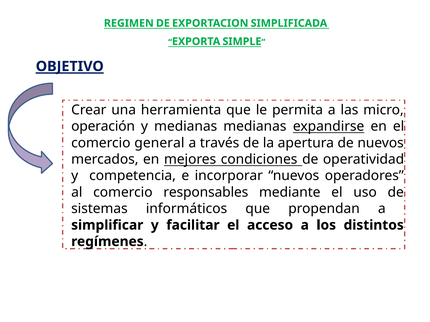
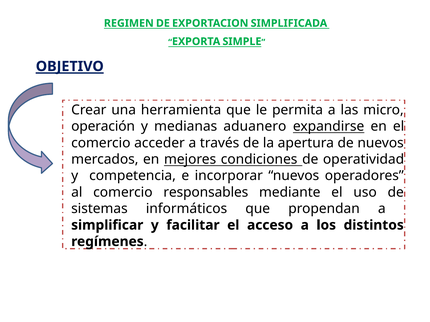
medianas medianas: medianas -> aduanero
general: general -> acceder
